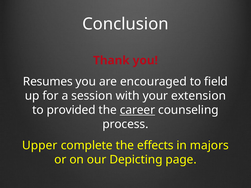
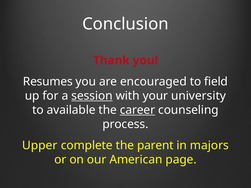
session underline: none -> present
extension: extension -> university
provided: provided -> available
effects: effects -> parent
Depicting: Depicting -> American
